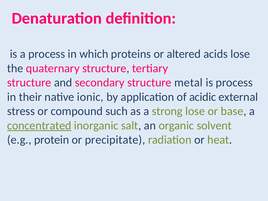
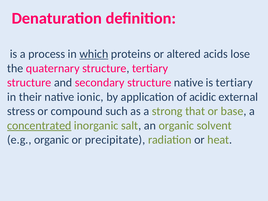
which underline: none -> present
structure metal: metal -> native
is process: process -> tertiary
strong lose: lose -> that
e.g protein: protein -> organic
